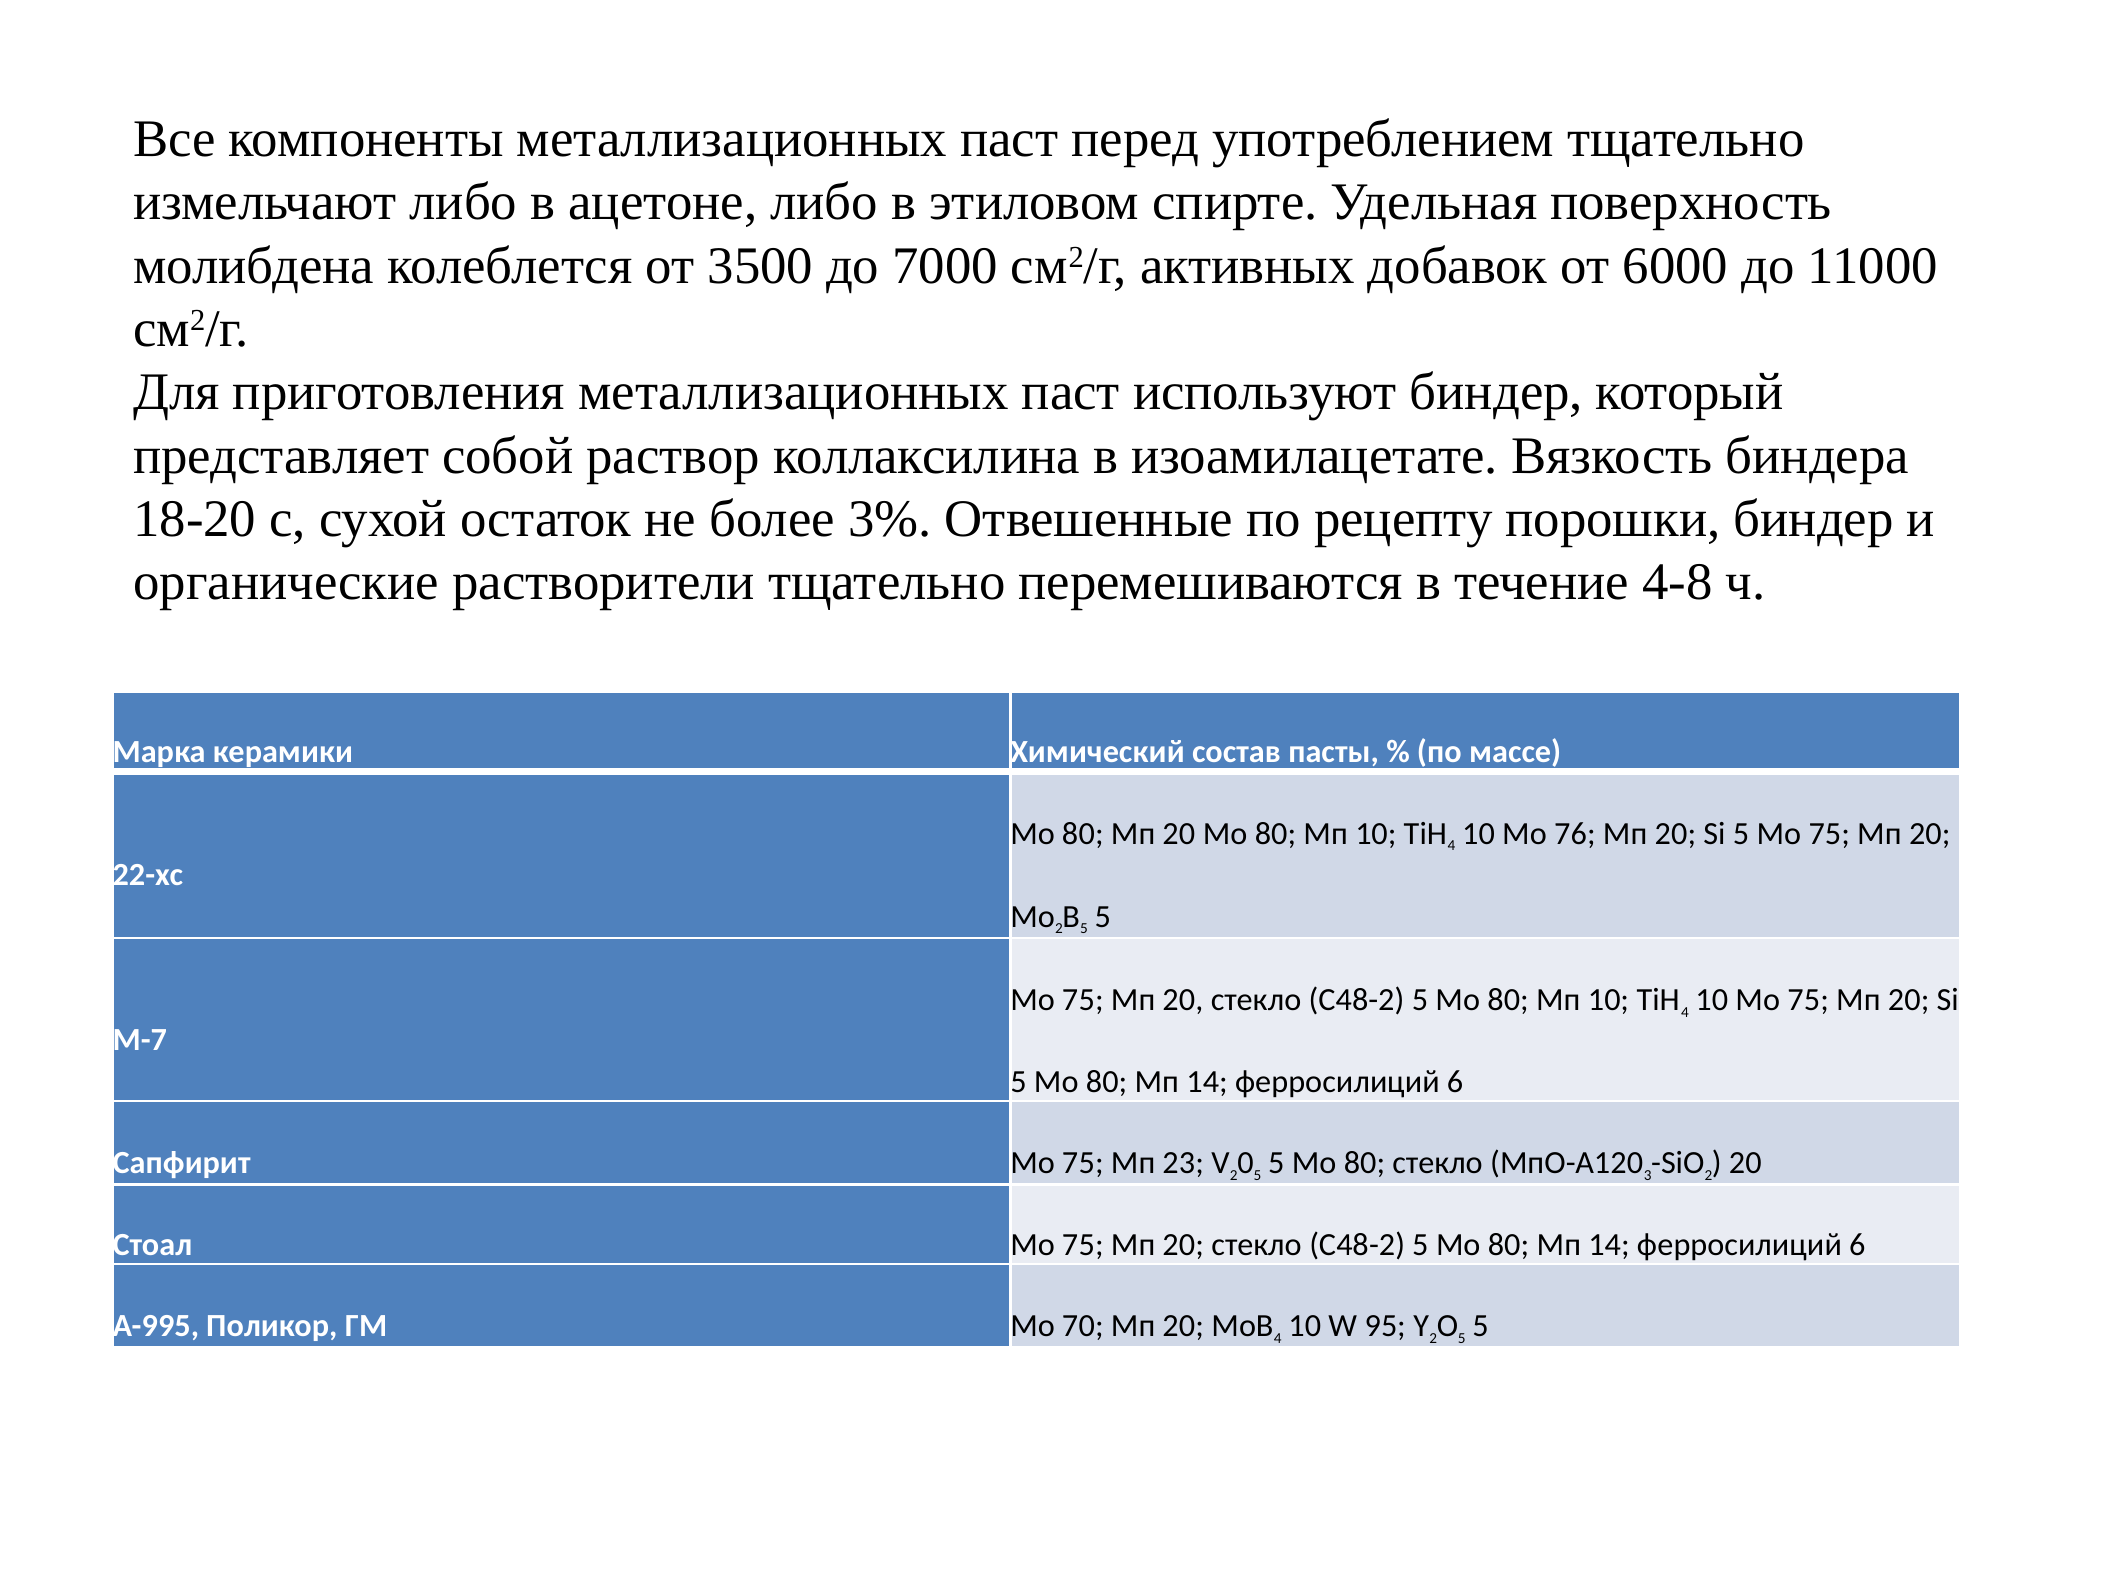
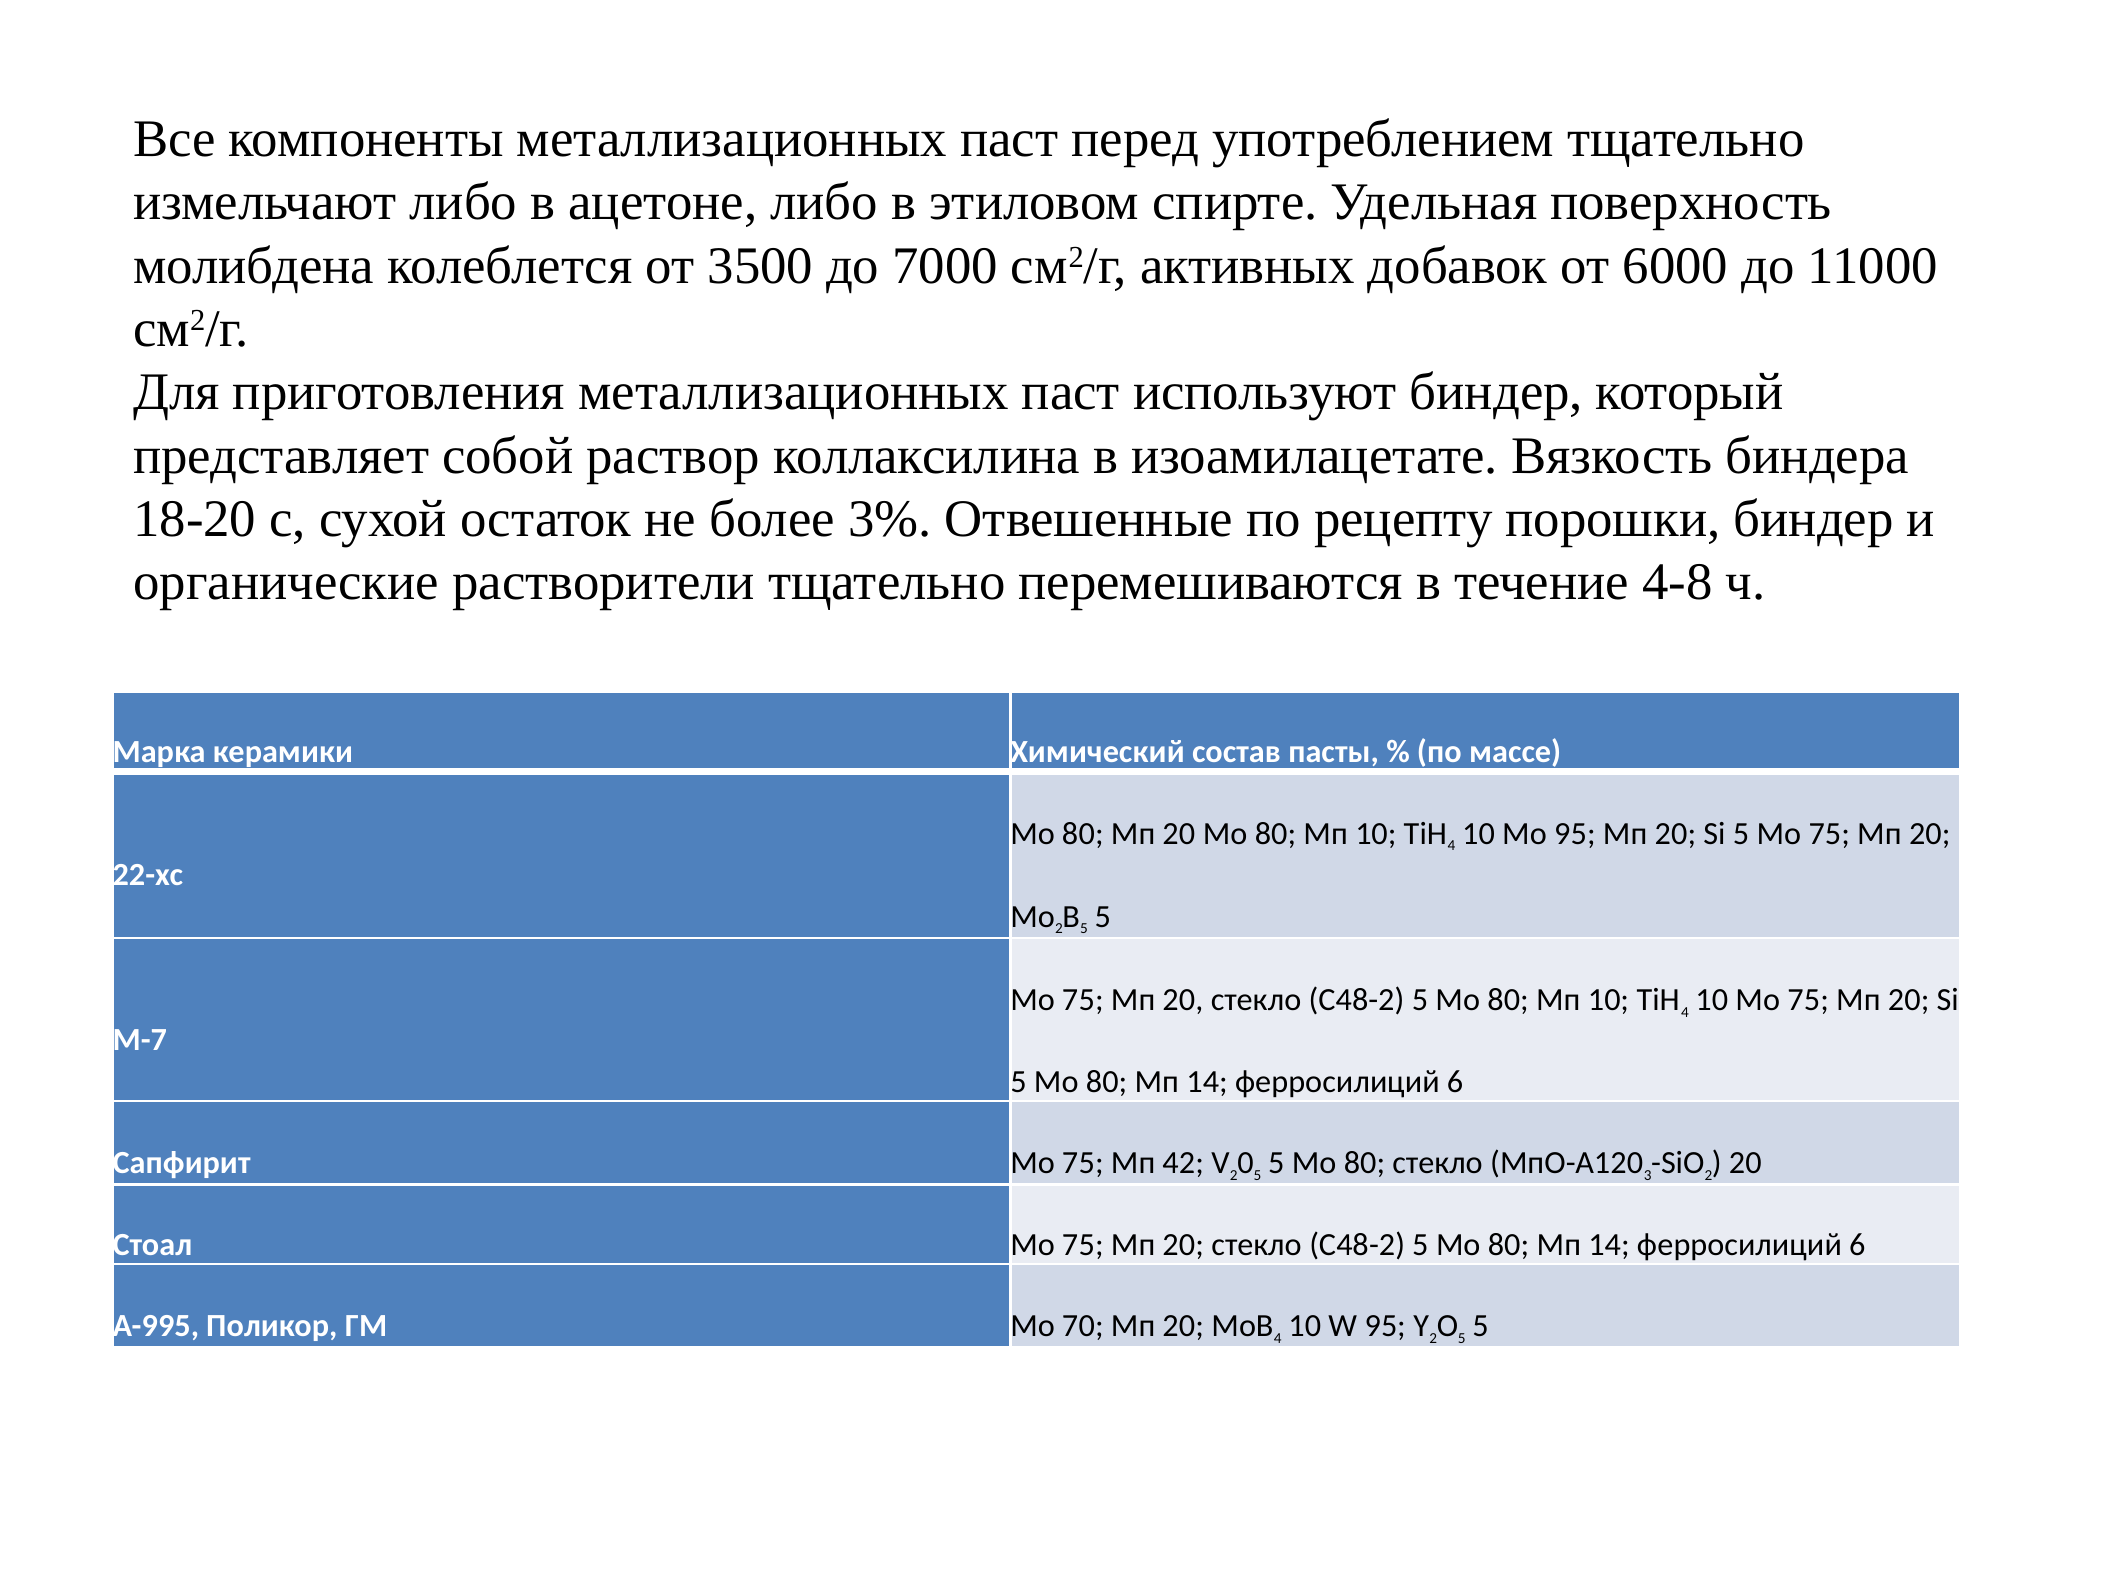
Мо 76: 76 -> 95
23: 23 -> 42
